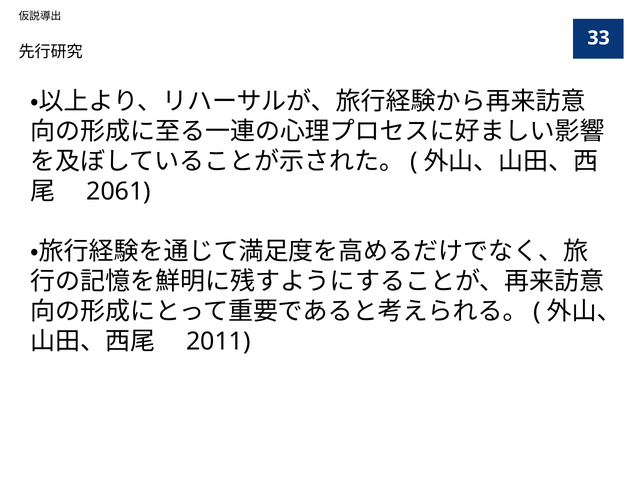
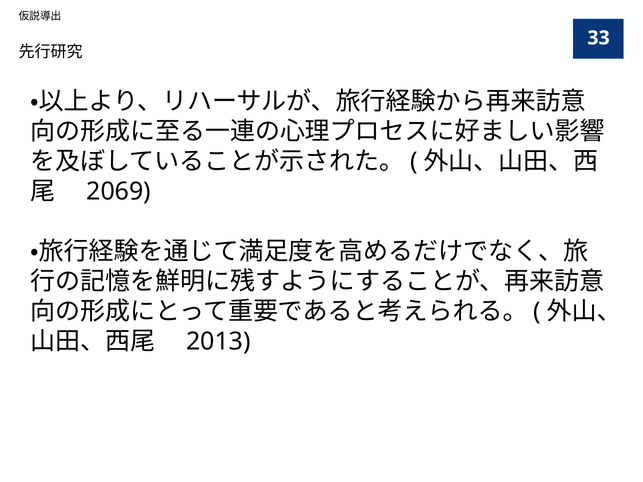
2061: 2061 -> 2069
2011: 2011 -> 2013
